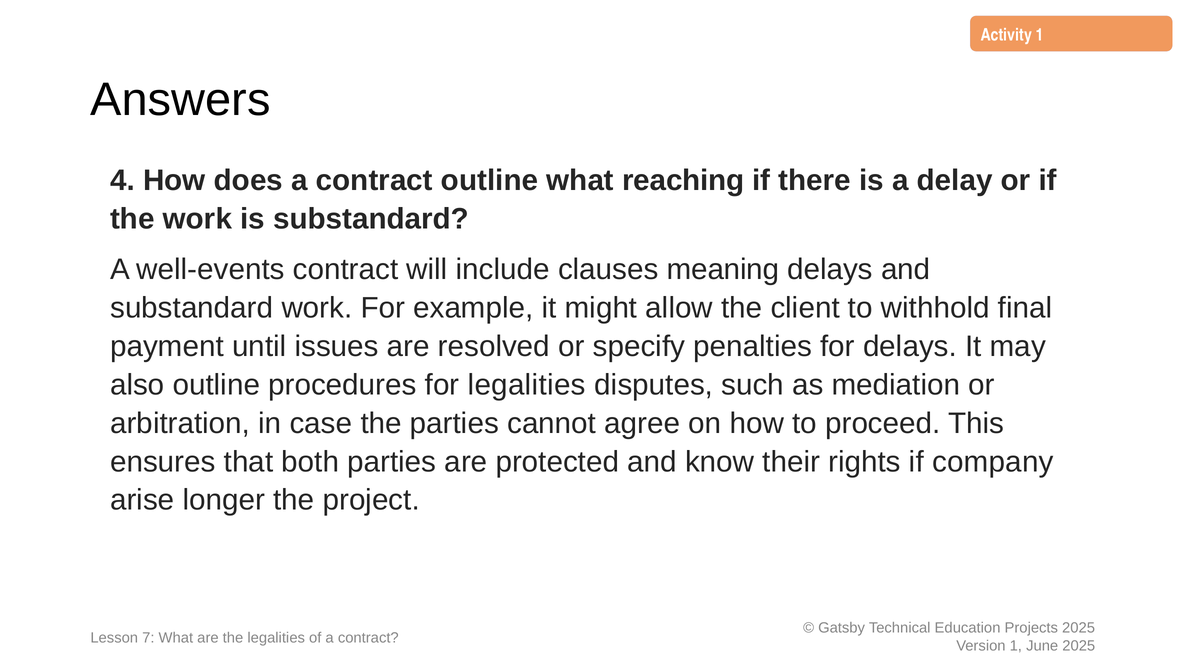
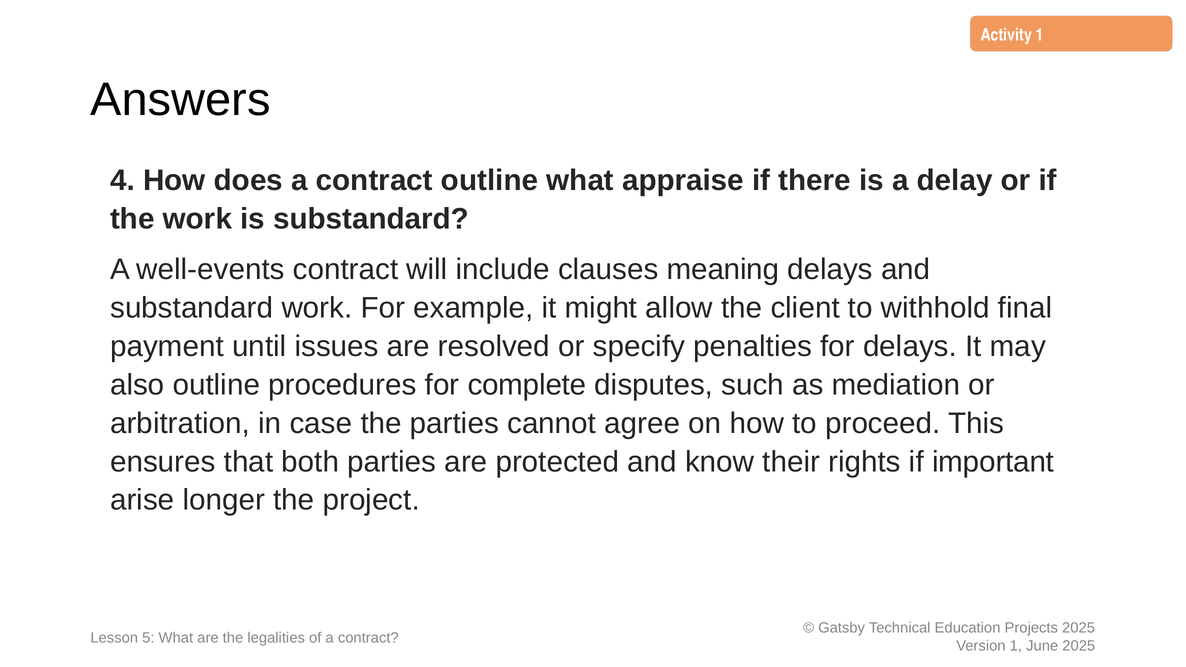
reaching: reaching -> appraise
for legalities: legalities -> complete
company: company -> important
7: 7 -> 5
